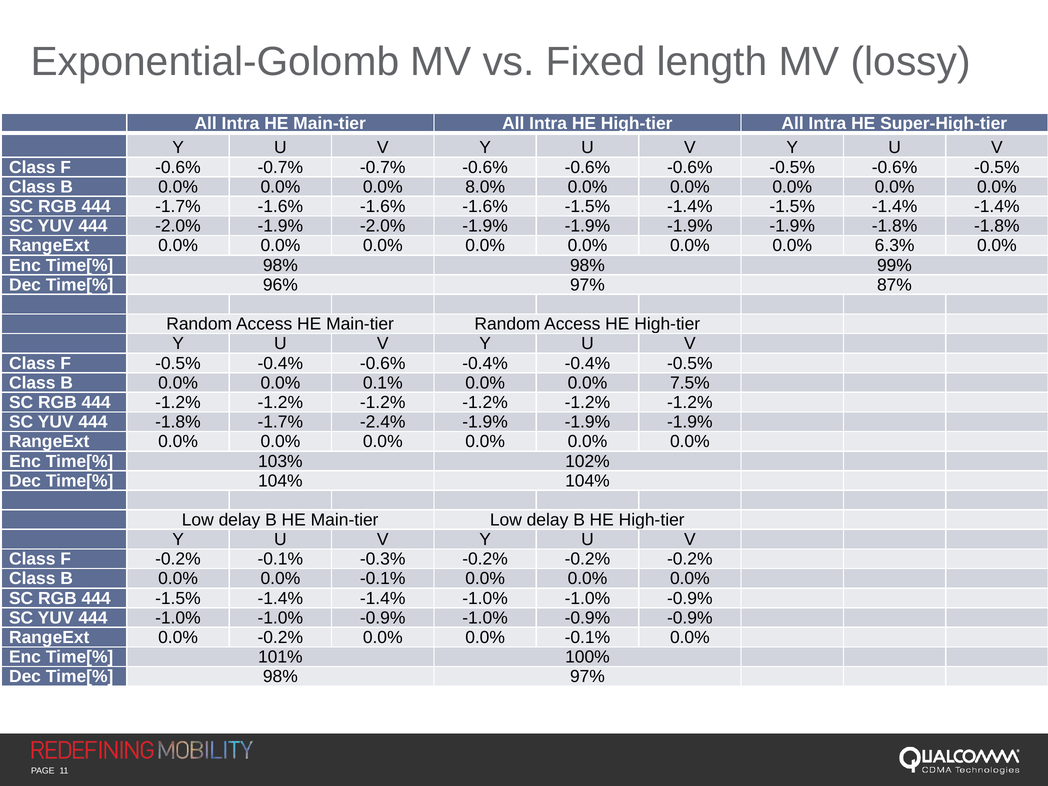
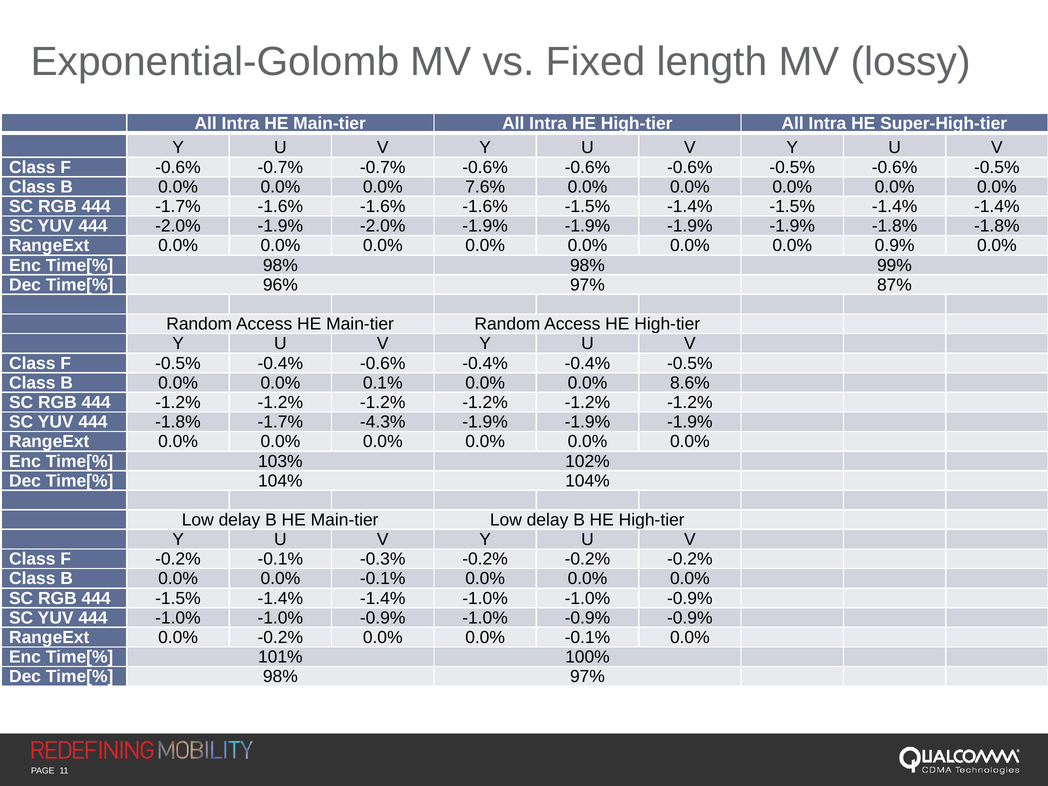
8.0%: 8.0% -> 7.6%
6.3%: 6.3% -> 0.9%
7.5%: 7.5% -> 8.6%
-2.4%: -2.4% -> -4.3%
